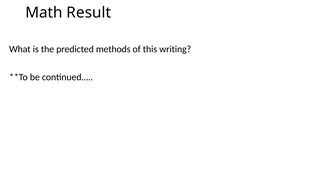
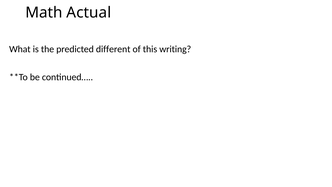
Result: Result -> Actual
methods: methods -> different
